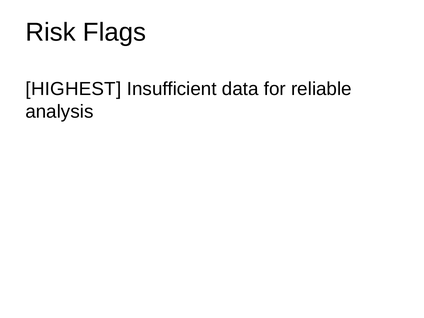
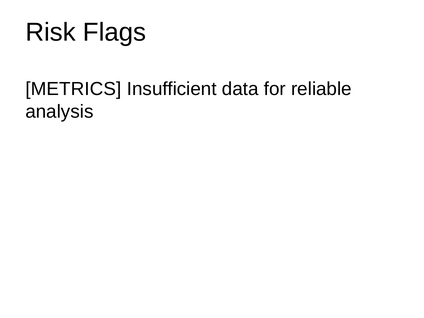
HIGHEST: HIGHEST -> METRICS
